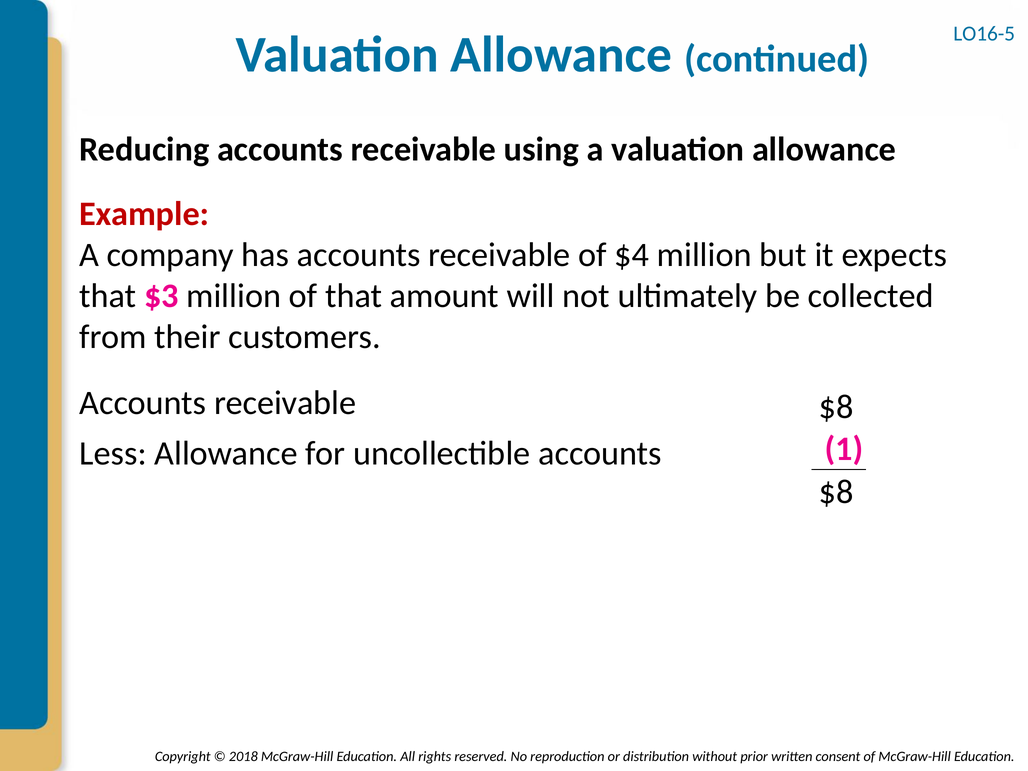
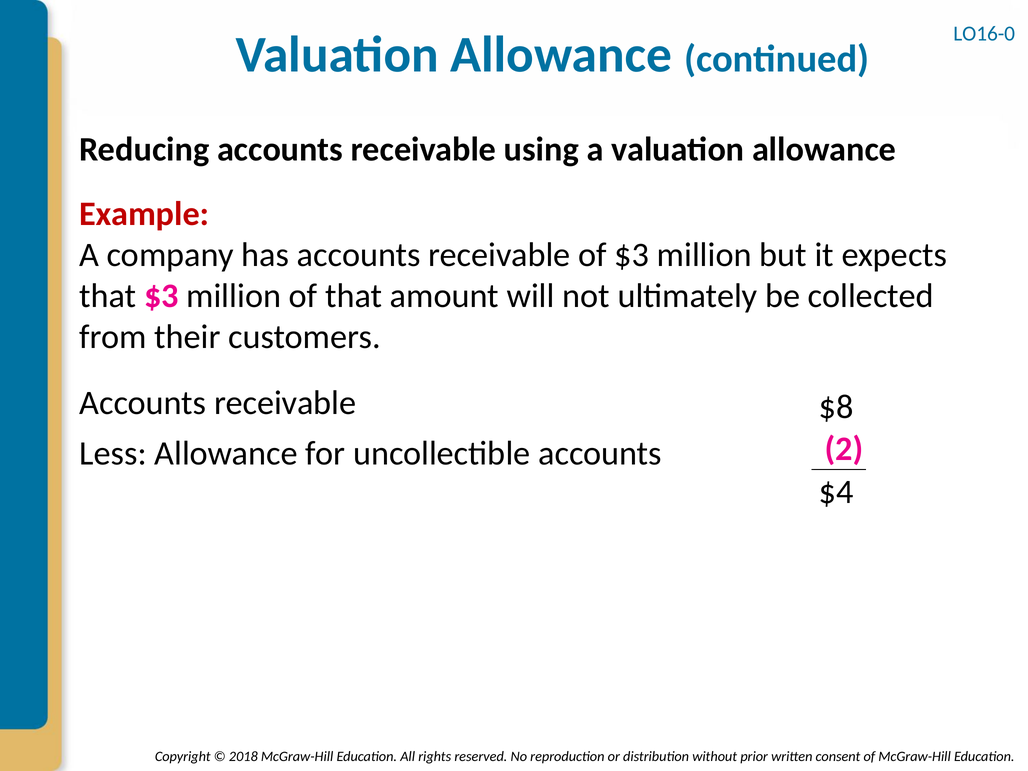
LO16-5: LO16-5 -> LO16-0
of $4: $4 -> $3
1: 1 -> 2
$8 at (836, 492): $8 -> $4
